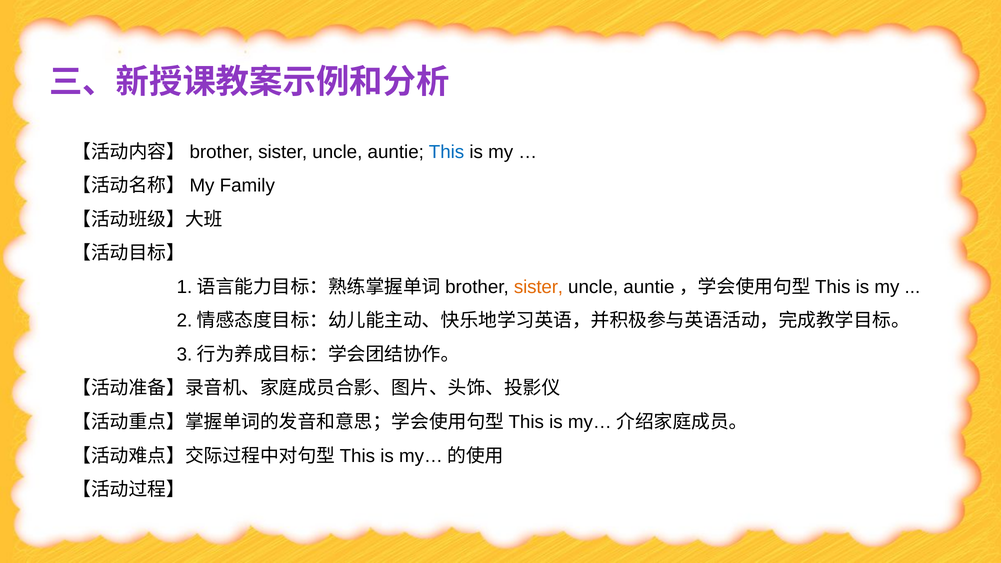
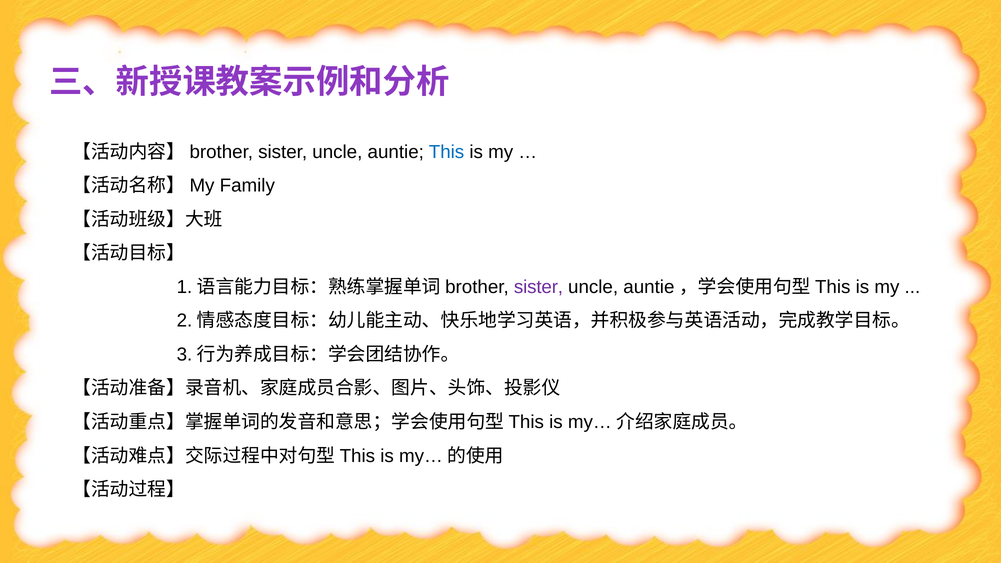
sister at (539, 287) colour: orange -> purple
